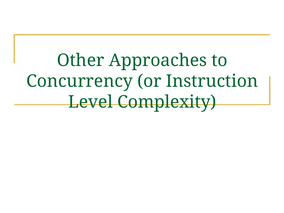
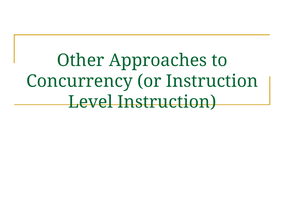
Level Complexity: Complexity -> Instruction
